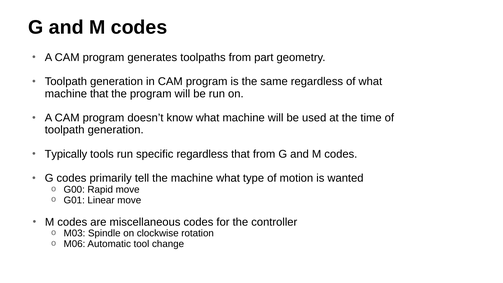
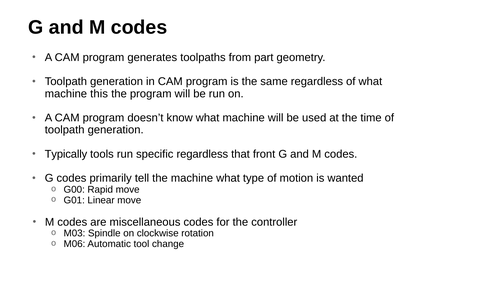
machine that: that -> this
that from: from -> front
